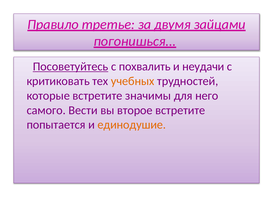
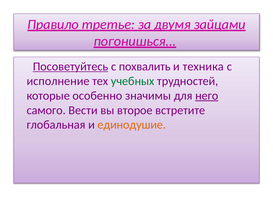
неудачи: неудачи -> техника
критиковать: критиковать -> исполнение
учебных colour: orange -> green
которые встретите: встретите -> особенно
него underline: none -> present
попытается: попытается -> глобальная
